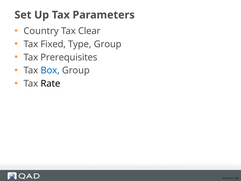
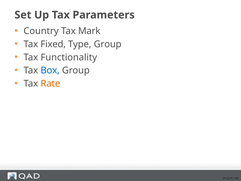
Clear: Clear -> Mark
Prerequisites: Prerequisites -> Functionality
Rate colour: black -> orange
